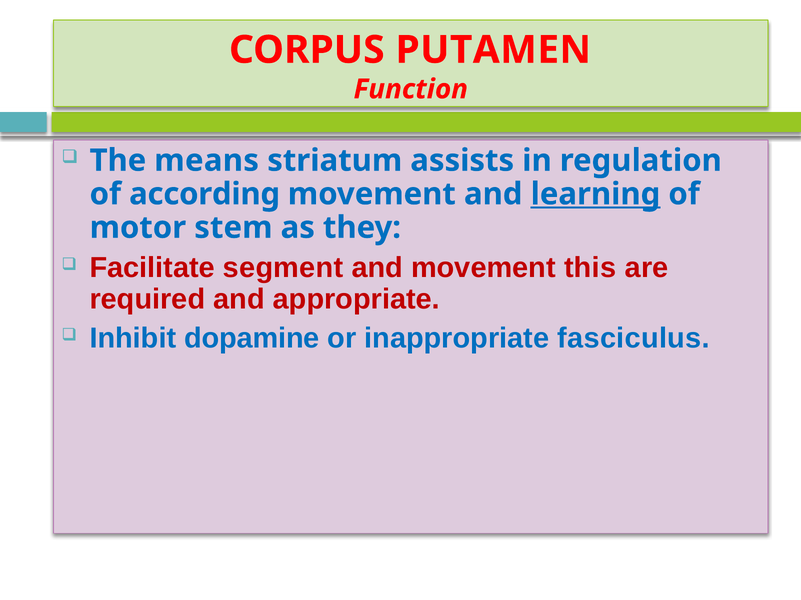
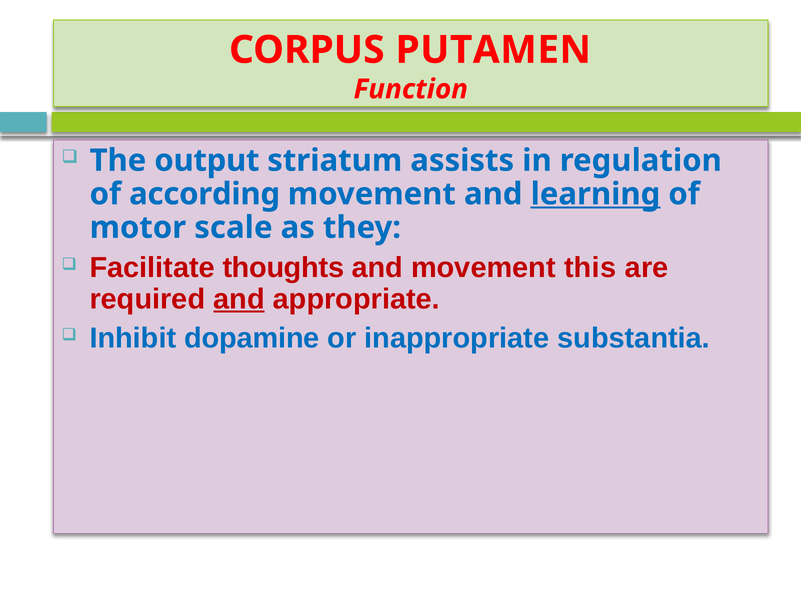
means: means -> output
stem: stem -> scale
segment: segment -> thoughts
and at (239, 299) underline: none -> present
fasciculus: fasciculus -> substantia
